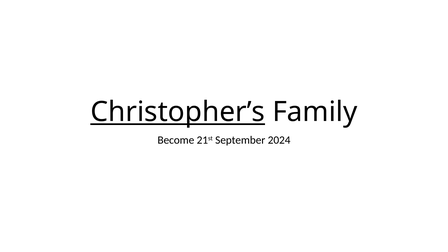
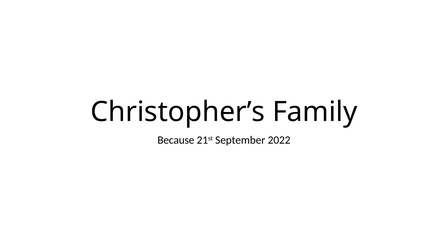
Christopher’s underline: present -> none
Become: Become -> Because
2024: 2024 -> 2022
